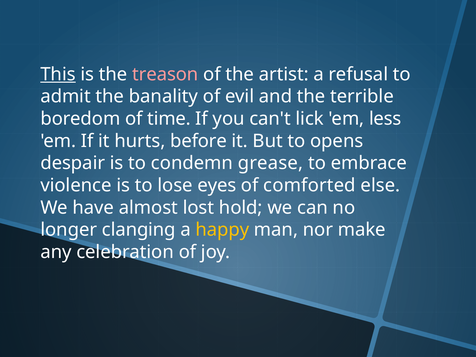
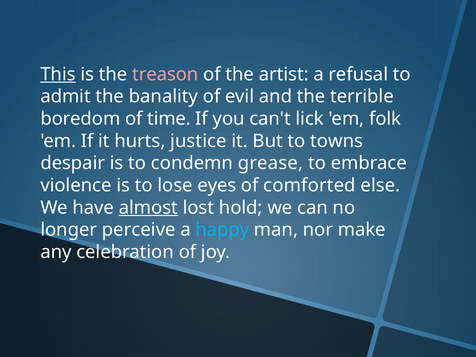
less: less -> folk
before: before -> justice
opens: opens -> towns
almost underline: none -> present
clanging: clanging -> perceive
happy colour: yellow -> light blue
